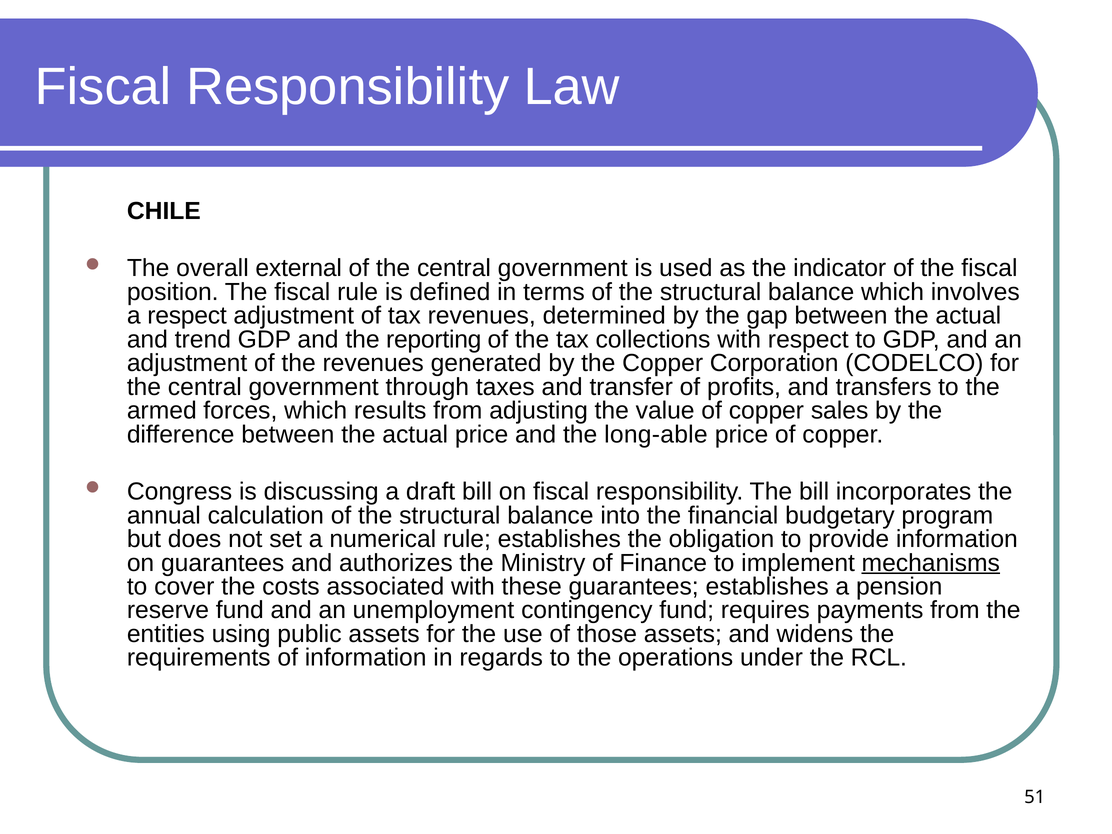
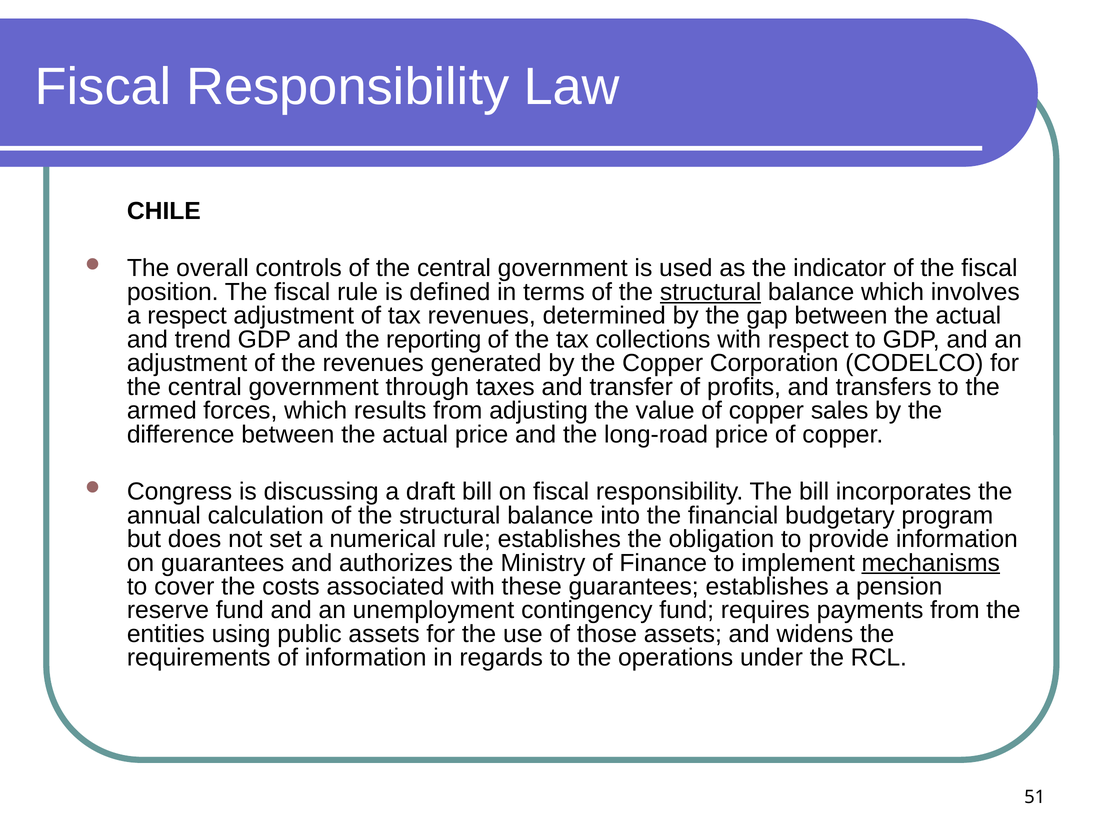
external: external -> controls
structural at (711, 292) underline: none -> present
long-able: long-able -> long-road
